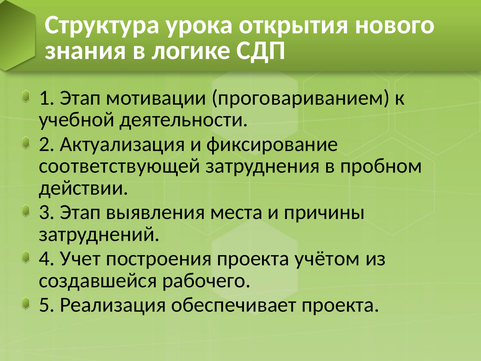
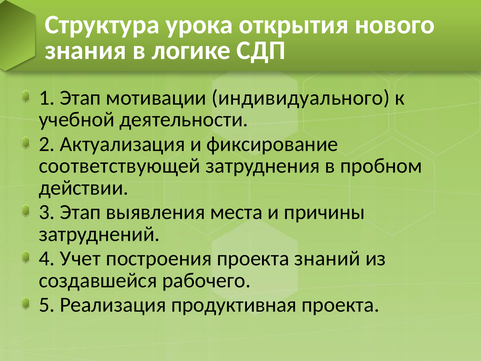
проговариванием: проговариванием -> индивидуального
учётом: учётом -> знаний
обеспечивает: обеспечивает -> продуктивная
